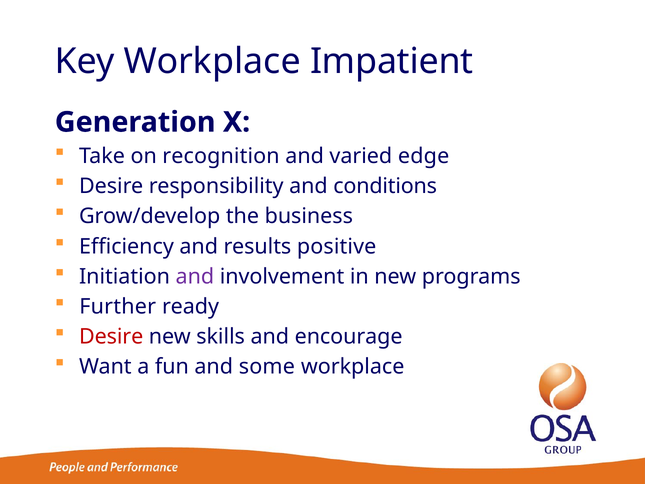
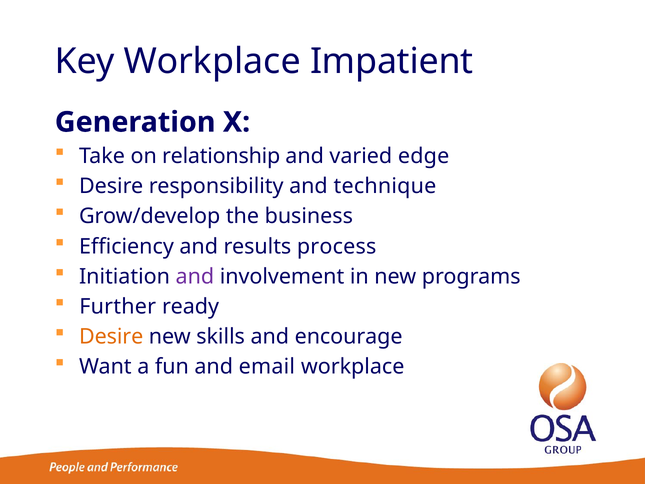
recognition: recognition -> relationship
conditions: conditions -> technique
positive: positive -> process
Desire at (111, 337) colour: red -> orange
some: some -> email
